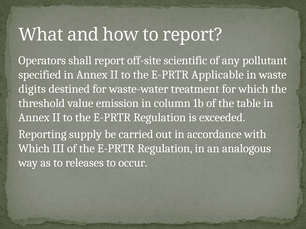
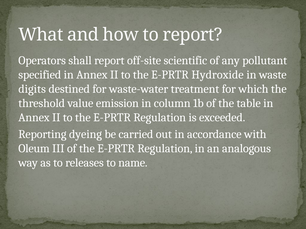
Applicable: Applicable -> Hydroxide
supply: supply -> dyeing
Which at (34, 149): Which -> Oleum
occur: occur -> name
